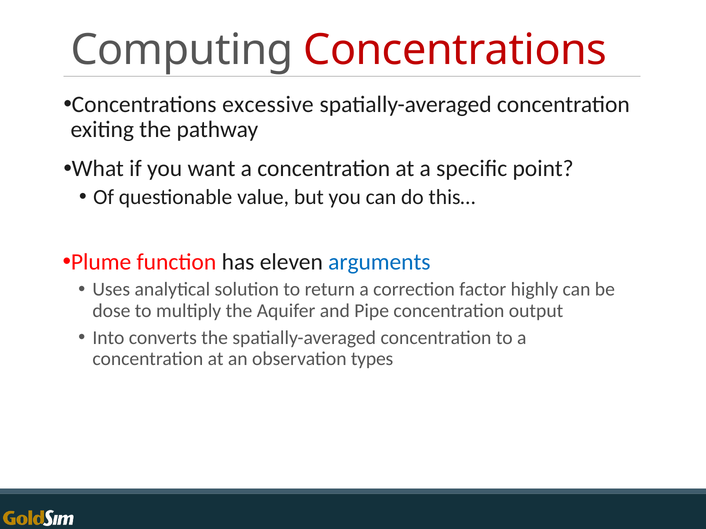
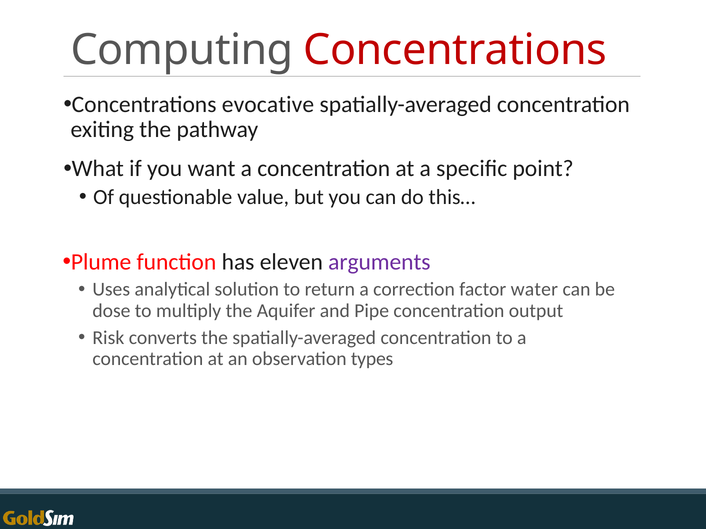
excessive: excessive -> evocative
arguments colour: blue -> purple
highly: highly -> water
Into: Into -> Risk
